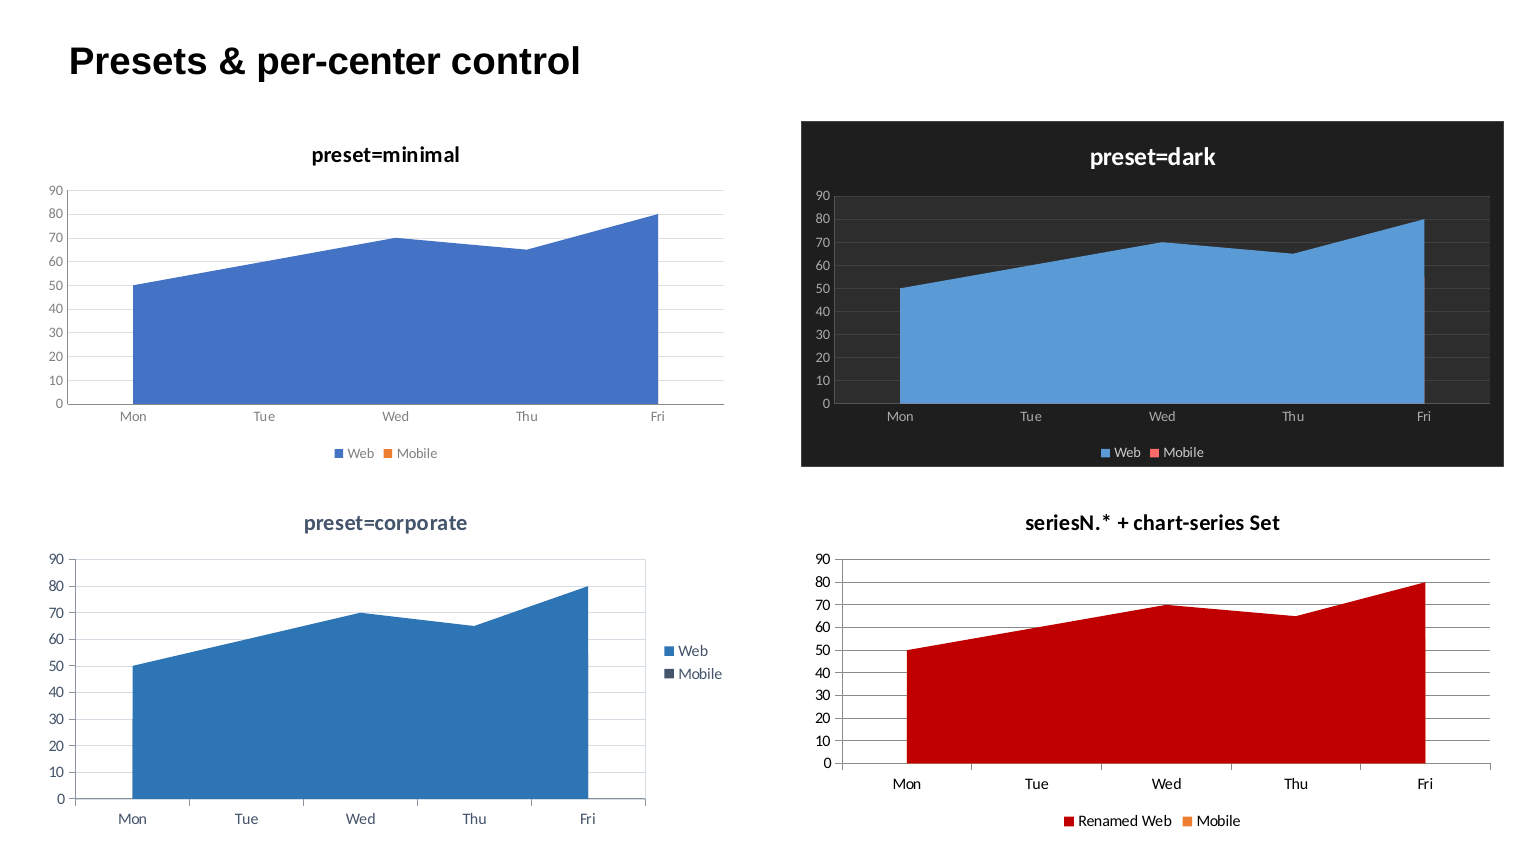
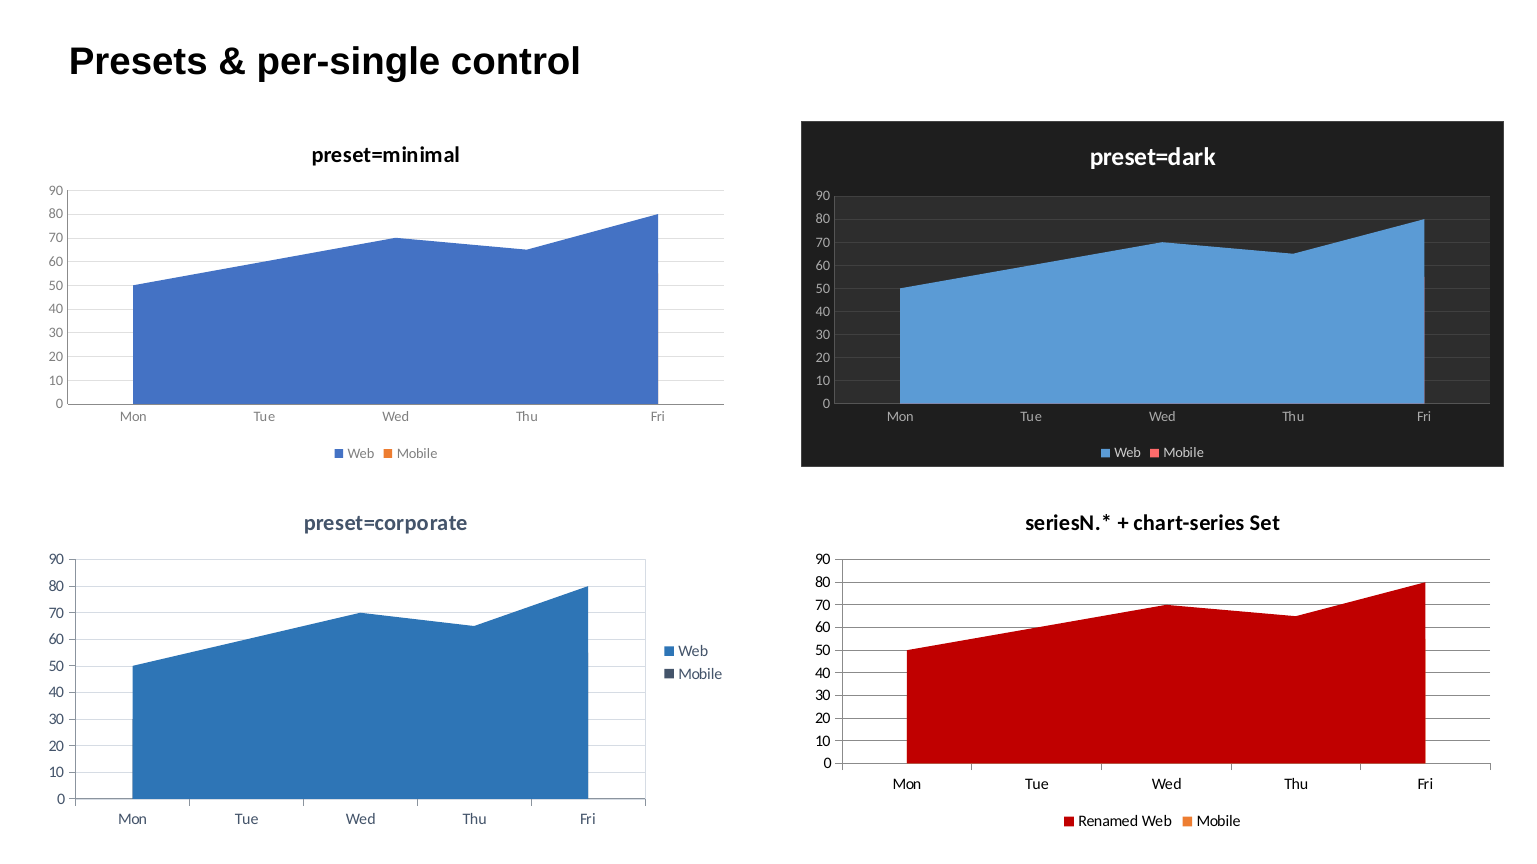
per-center: per-center -> per-single
